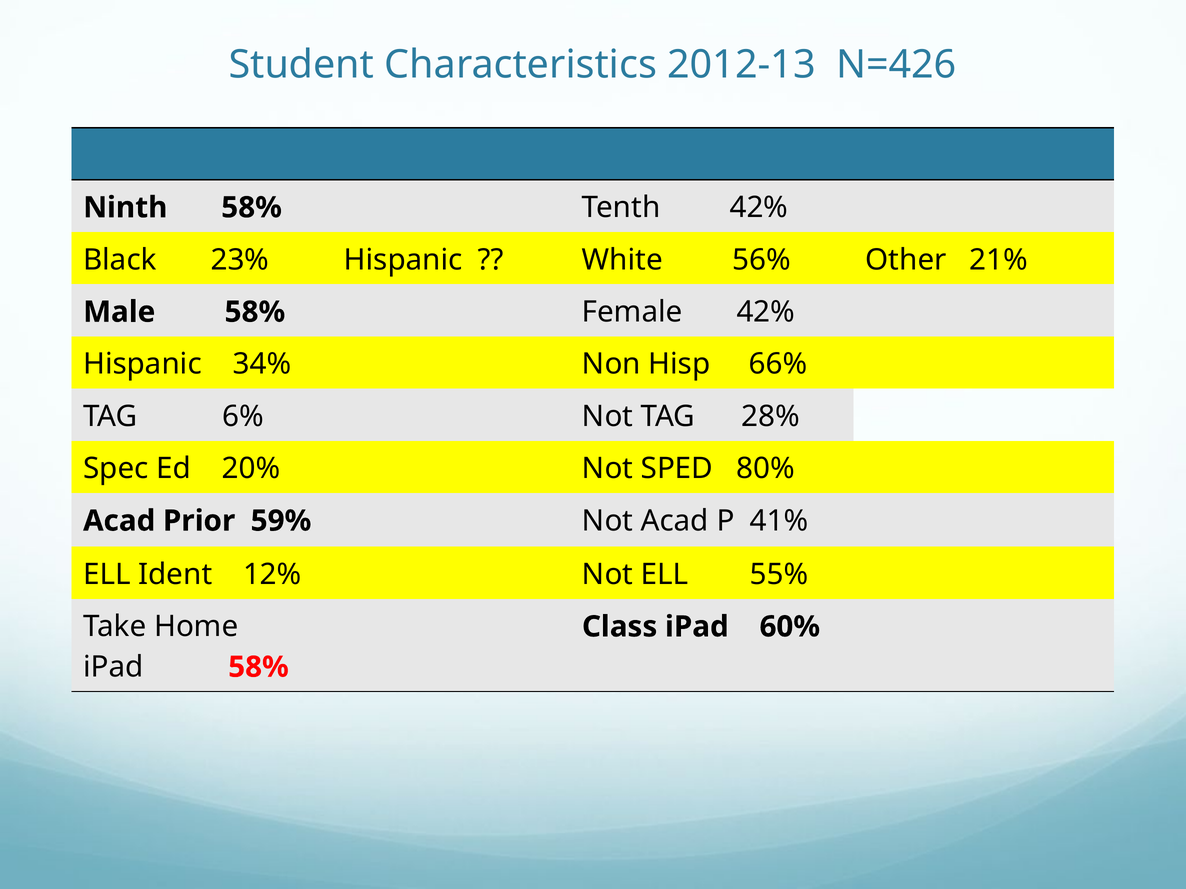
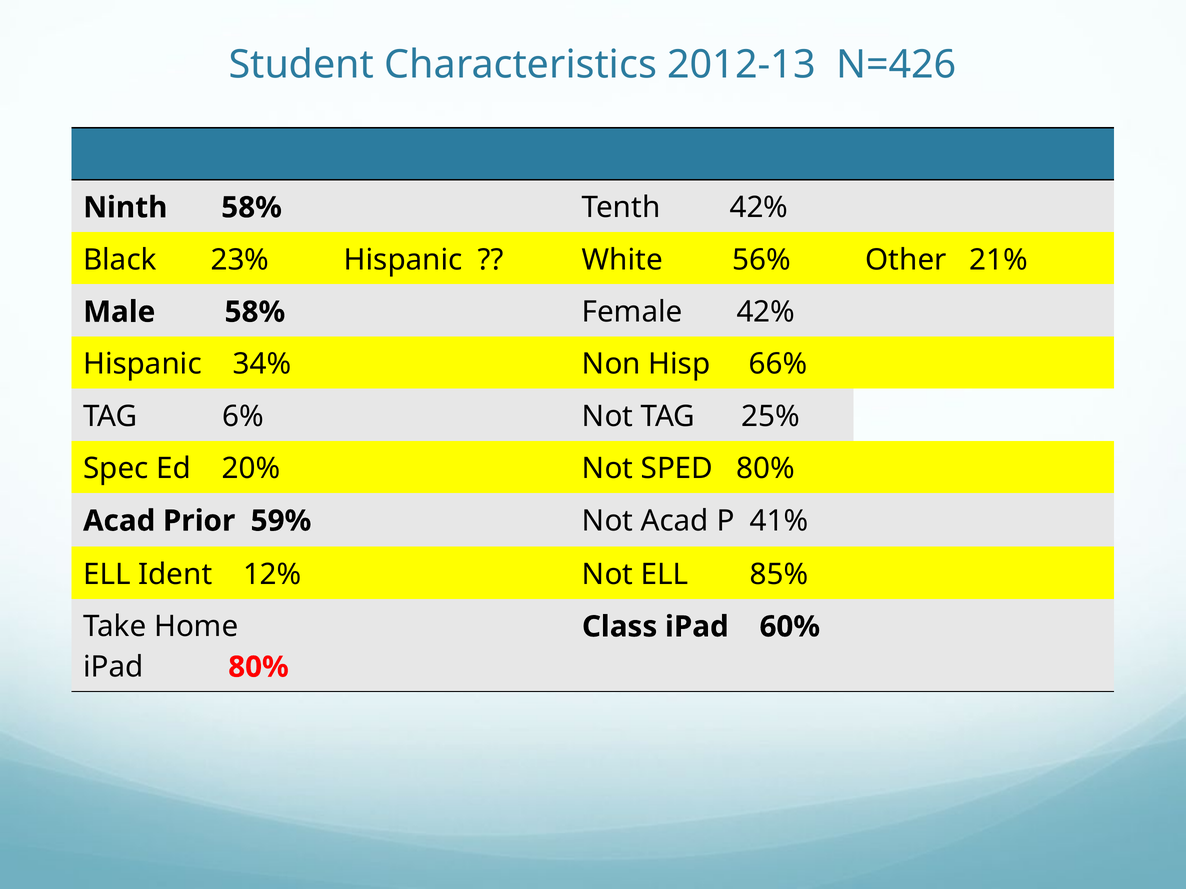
28%: 28% -> 25%
55%: 55% -> 85%
iPad 58%: 58% -> 80%
